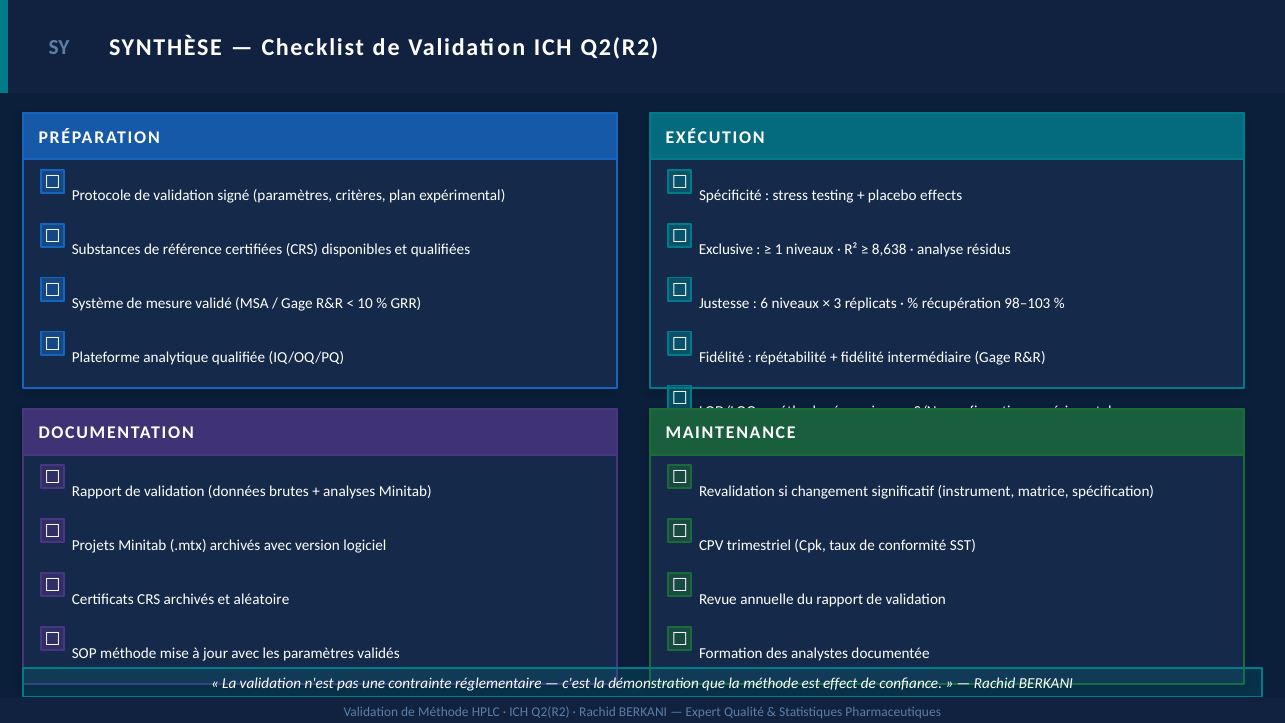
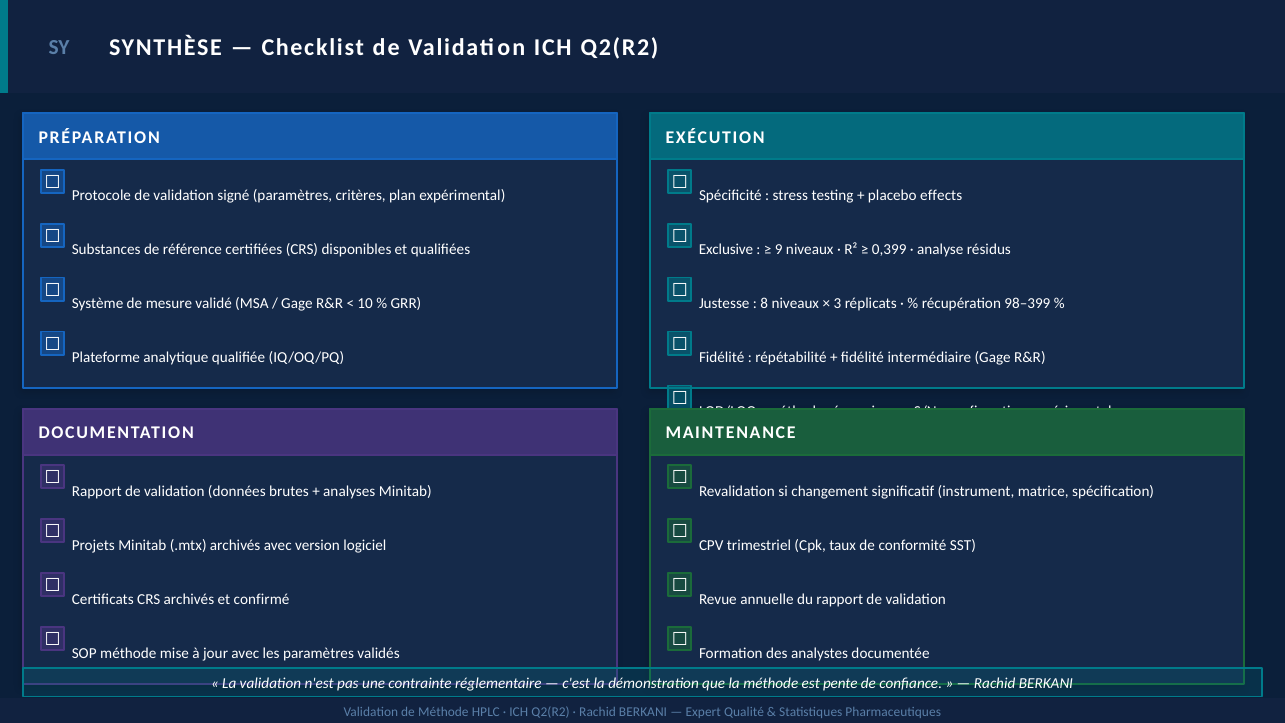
1: 1 -> 9
8,638: 8,638 -> 0,399
6 at (764, 303): 6 -> 8
98–103: 98–103 -> 98–399
aléatoire: aléatoire -> confirmé
effect: effect -> pente
